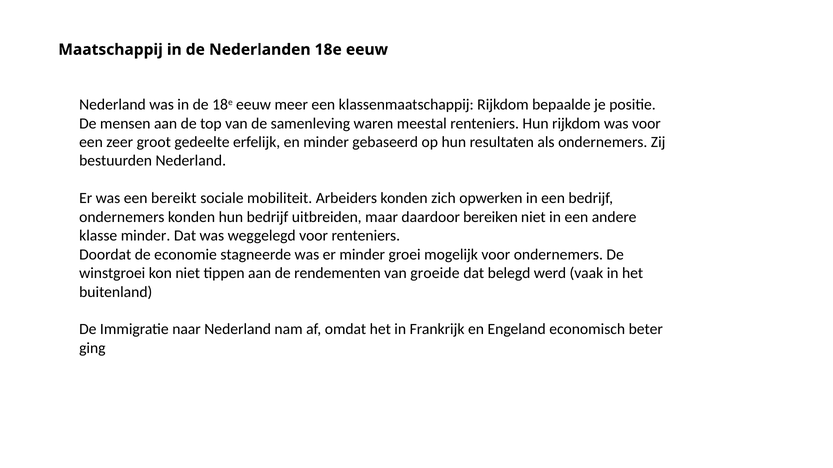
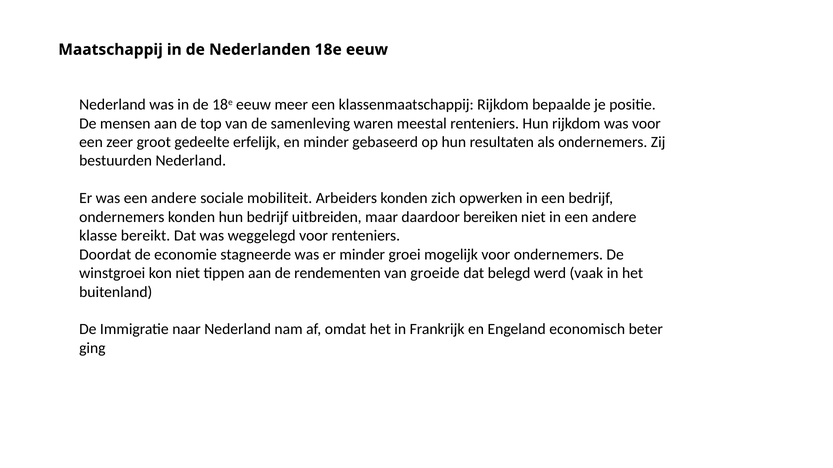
was een bereikt: bereikt -> andere
klasse minder: minder -> bereikt
